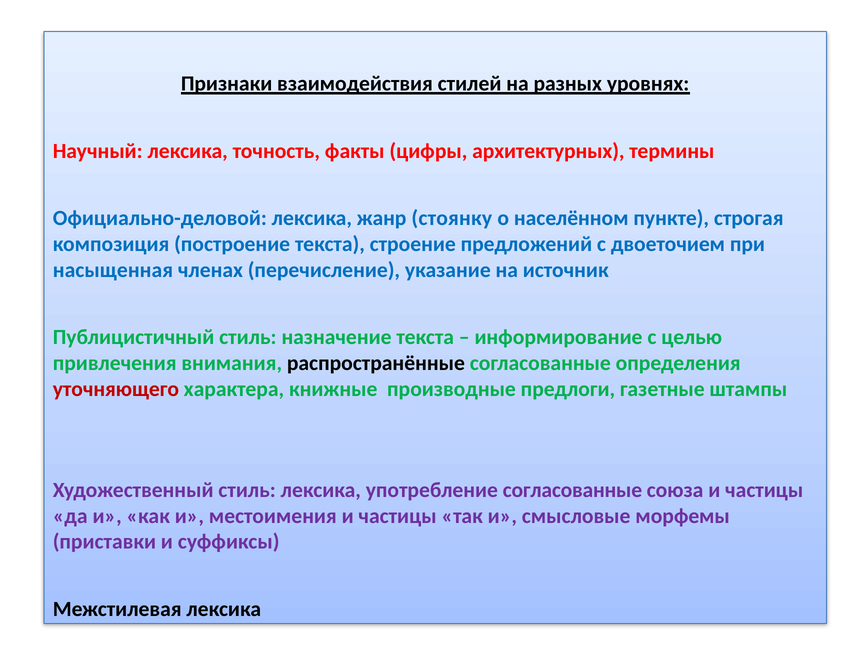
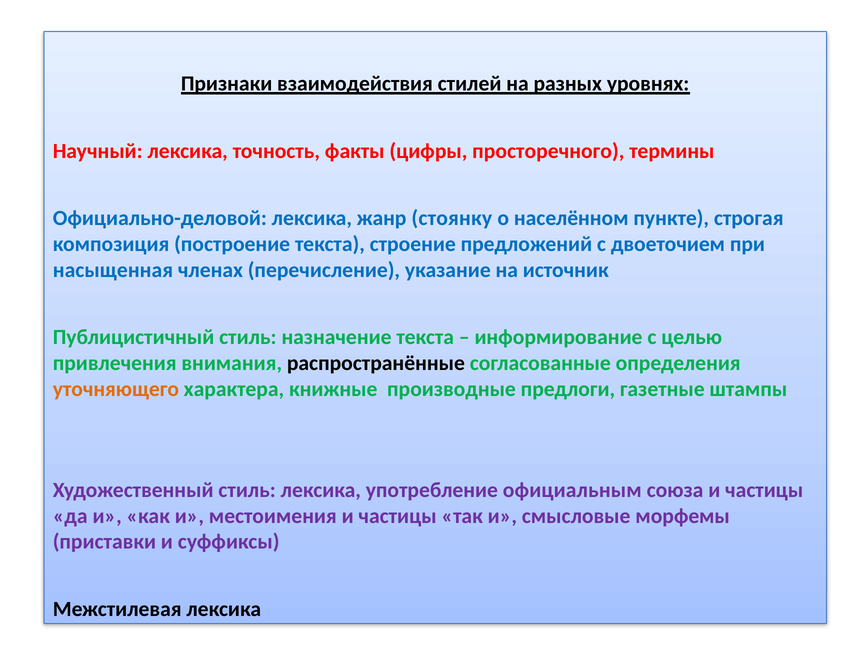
архитектурных: архитектурных -> просторечного
уточняющего colour: red -> orange
употребление согласованные: согласованные -> официальным
